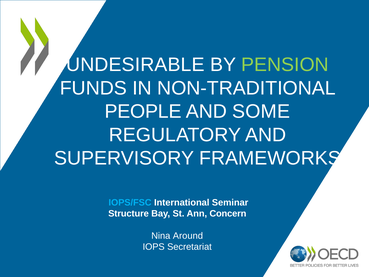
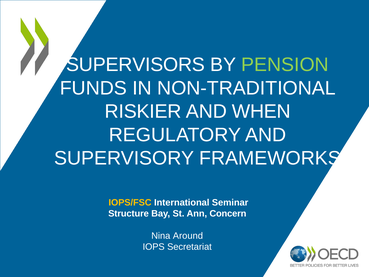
UNDESIRABLE: UNDESIRABLE -> SUPERVISORS
PEOPLE: PEOPLE -> RISKIER
SOME: SOME -> WHEN
IOPS/FSC colour: light blue -> yellow
